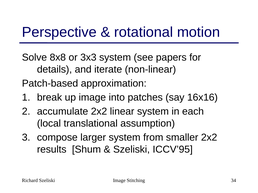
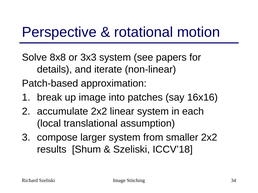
ICCV’95: ICCV’95 -> ICCV’18
